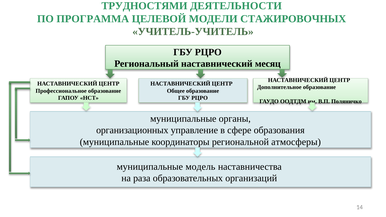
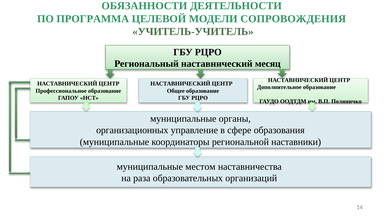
ТРУДНОСТЯМИ: ТРУДНОСТЯМИ -> ОБЯЗАННОСТИ
СТАЖИРОВОЧНЫХ: СТАЖИРОВОЧНЫХ -> СОПРОВОЖДЕНИЯ
атмосферы: атмосферы -> наставники
модель: модель -> местом
